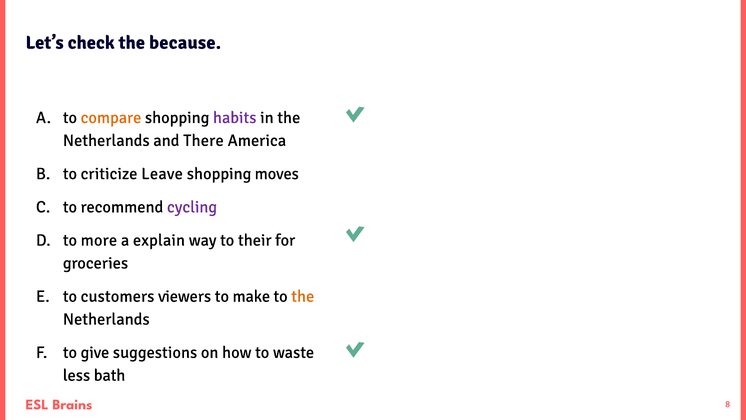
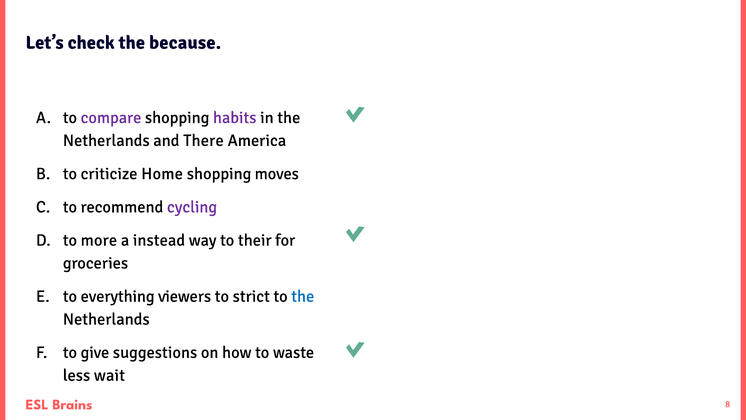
compare colour: orange -> purple
Leave: Leave -> Home
explain: explain -> instead
customers: customers -> everything
make: make -> strict
the at (303, 296) colour: orange -> blue
bath: bath -> wait
